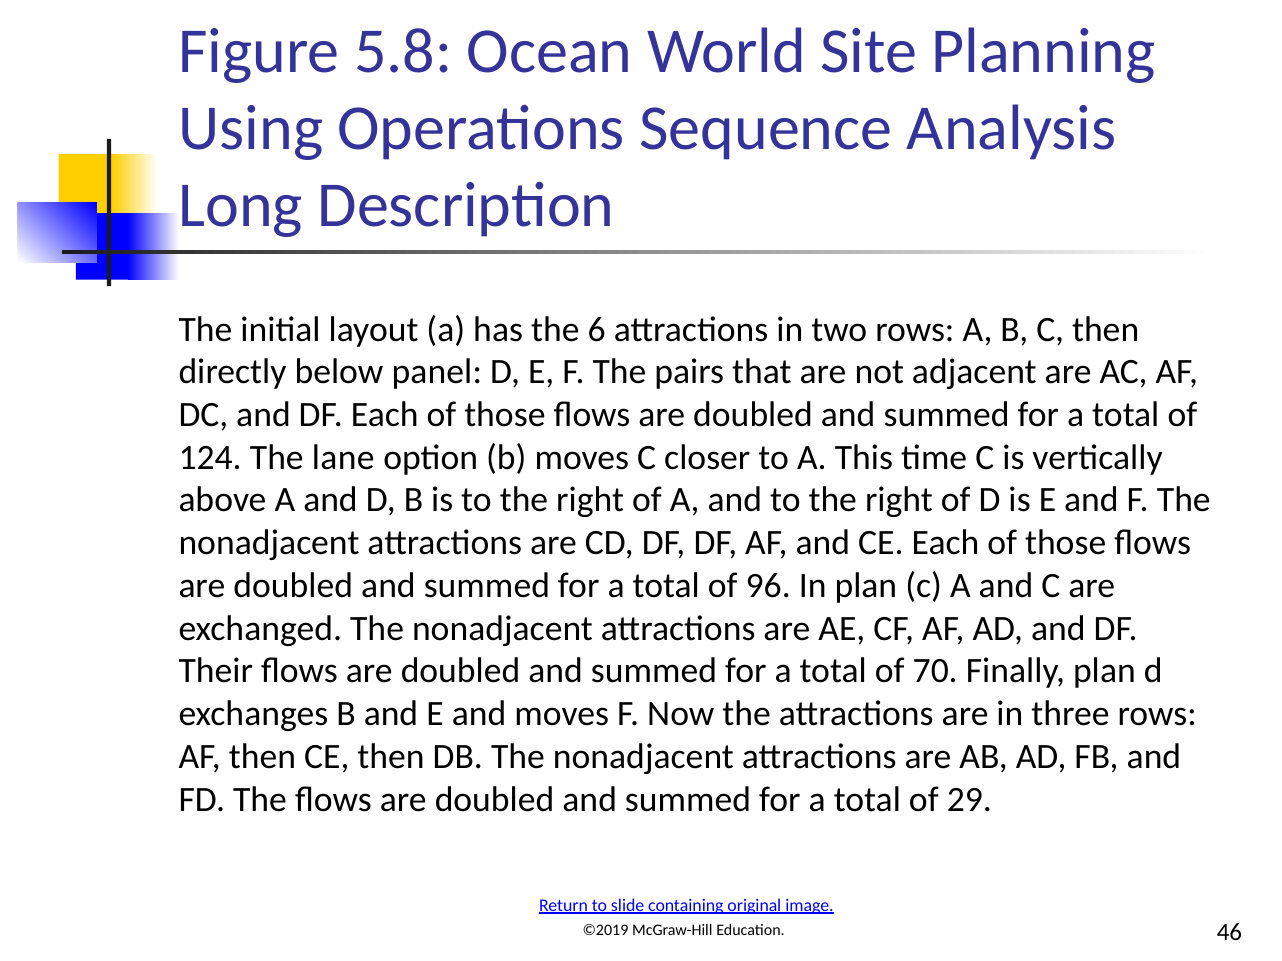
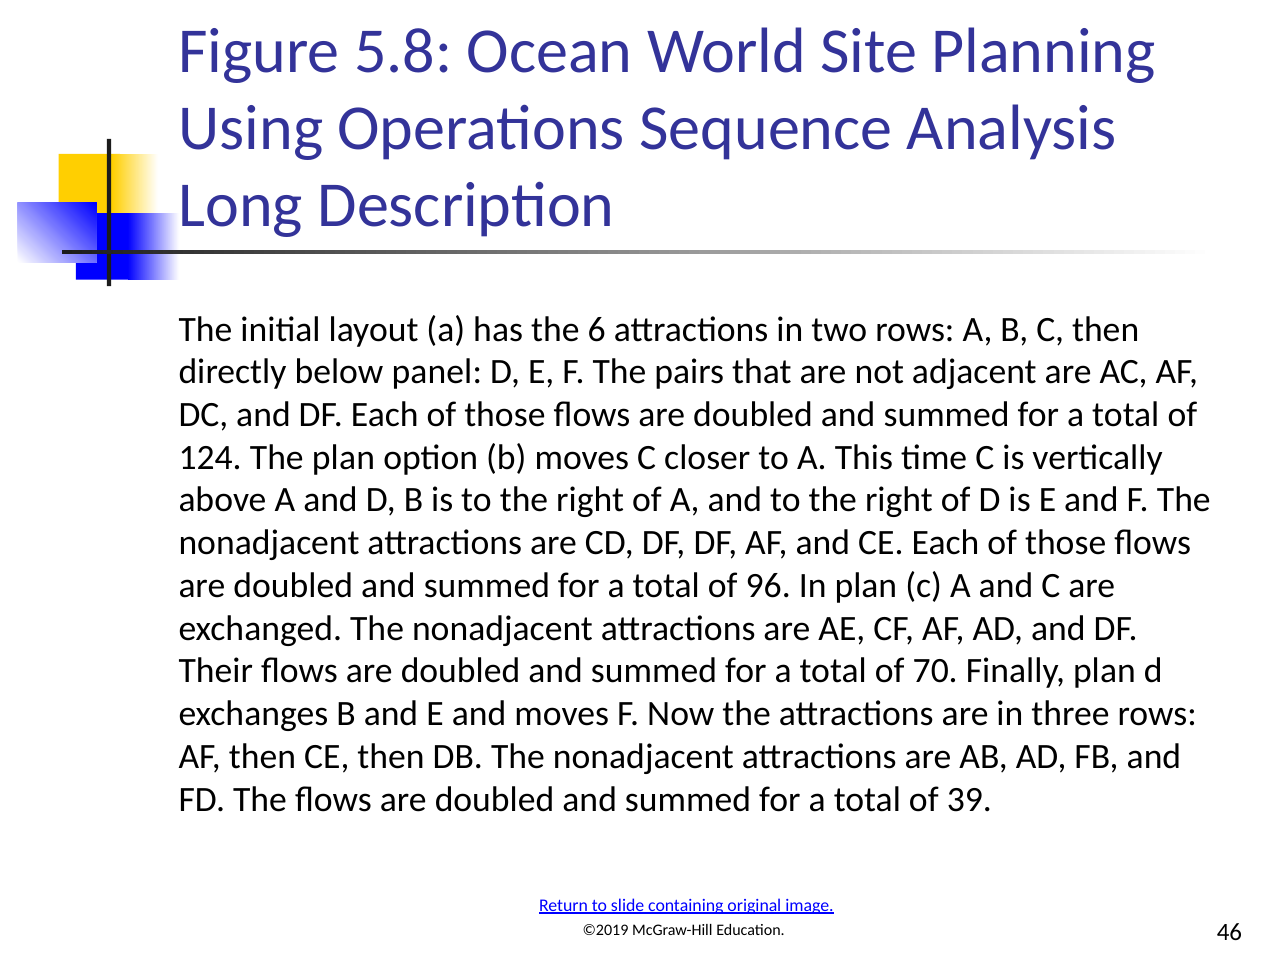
The lane: lane -> plan
29: 29 -> 39
